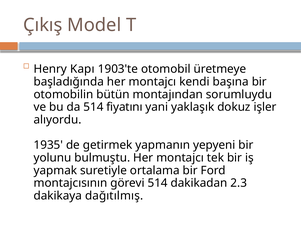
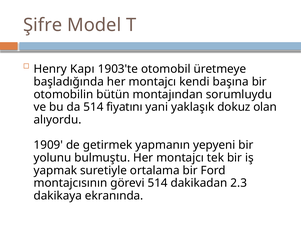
Çıkış: Çıkış -> Şifre
işler: işler -> olan
1935: 1935 -> 1909
dağıtılmış: dağıtılmış -> ekranında
